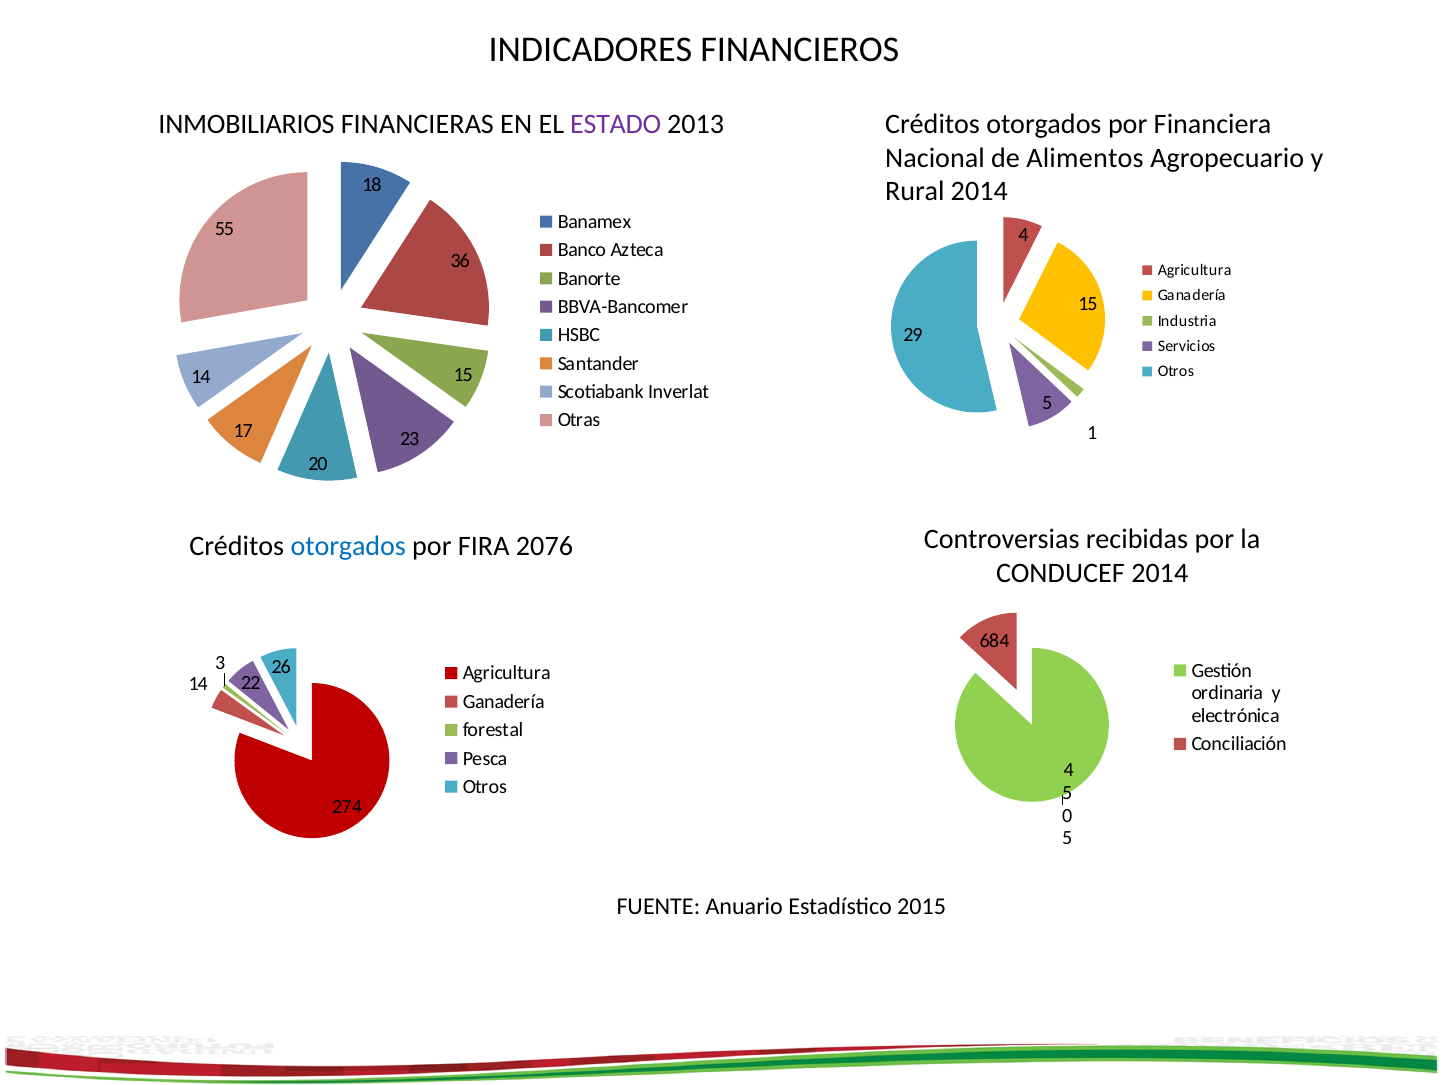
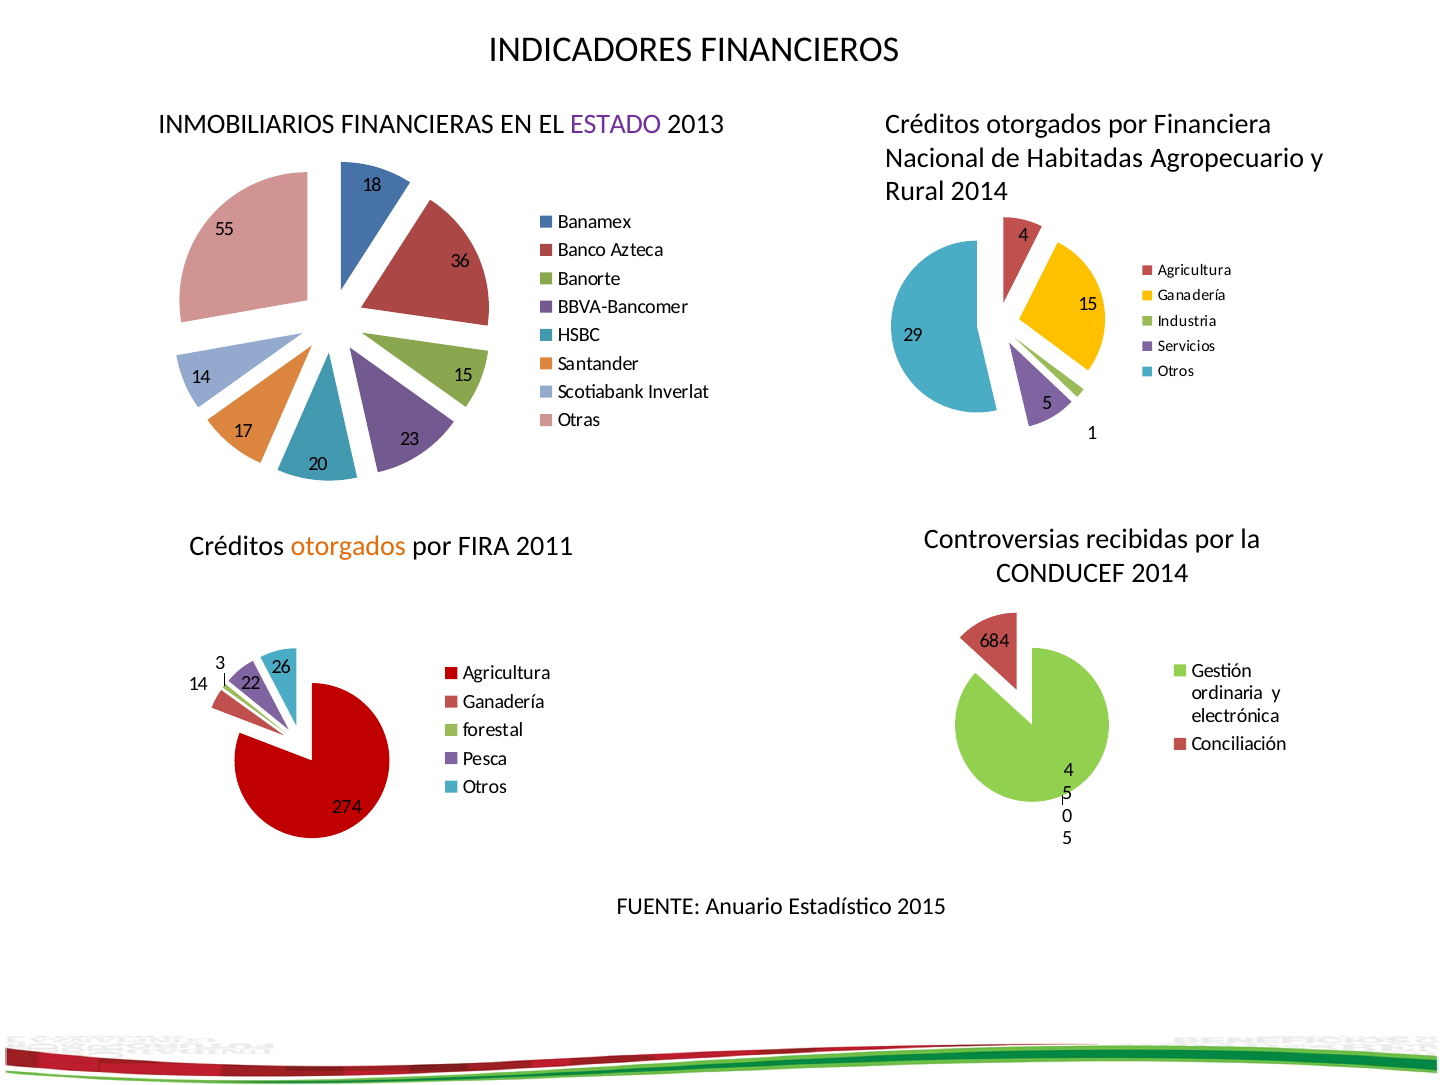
Alimentos: Alimentos -> Habitadas
otorgados at (348, 546) colour: blue -> orange
2076: 2076 -> 2011
